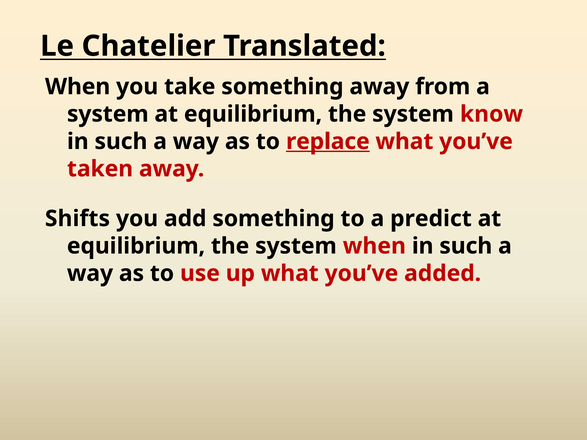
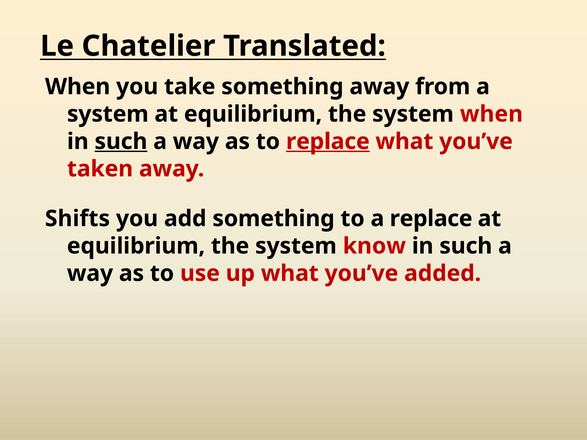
system know: know -> when
such at (121, 142) underline: none -> present
a predict: predict -> replace
system when: when -> know
